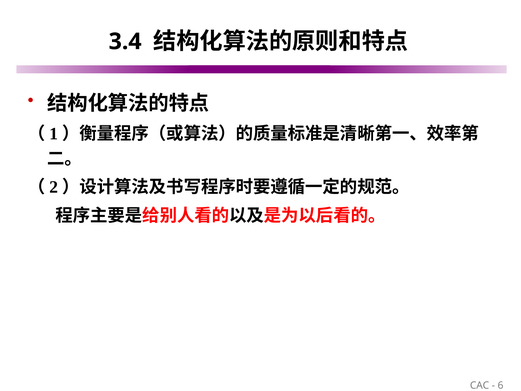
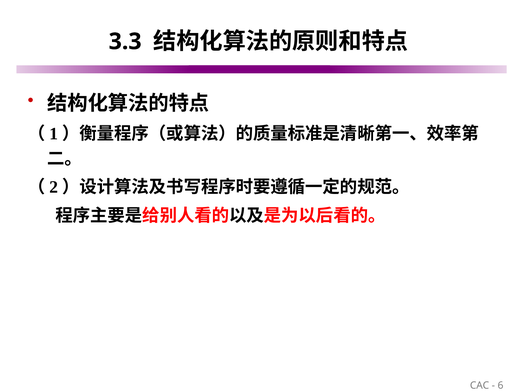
3.4: 3.4 -> 3.3
